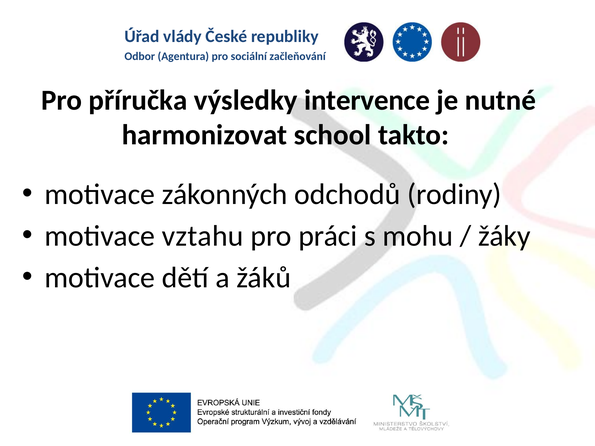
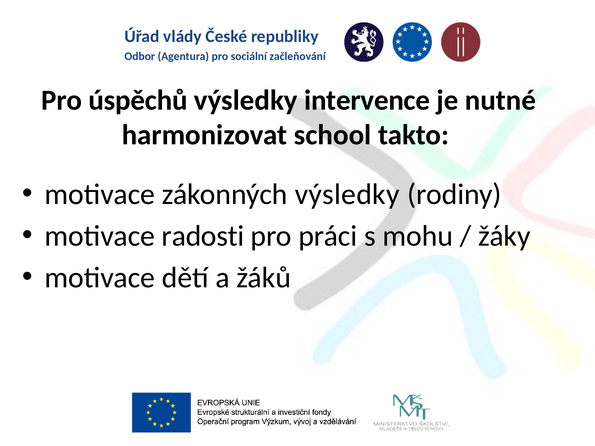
příručka: příručka -> úspěchů
zákonných odchodů: odchodů -> výsledky
vztahu: vztahu -> radosti
